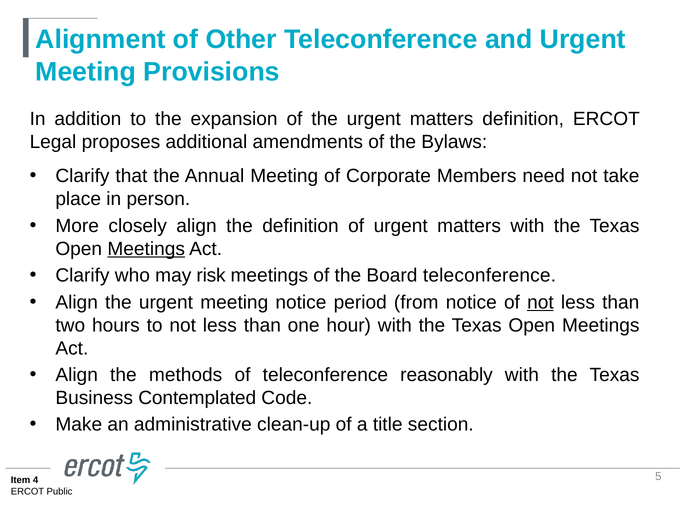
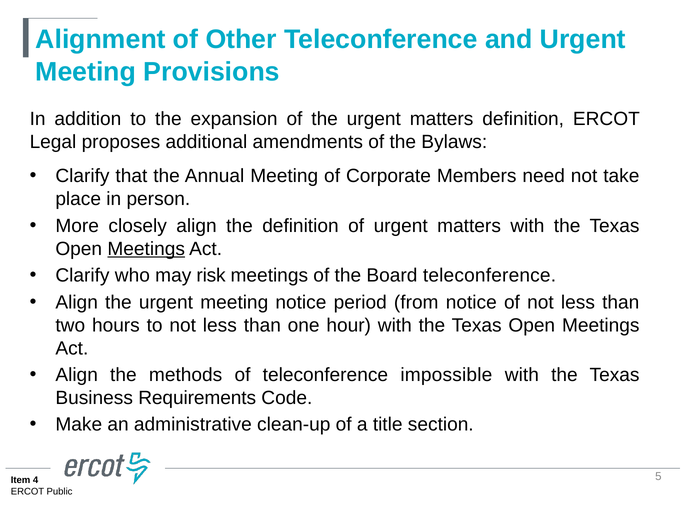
not at (540, 302) underline: present -> none
reasonably: reasonably -> impossible
Contemplated: Contemplated -> Requirements
